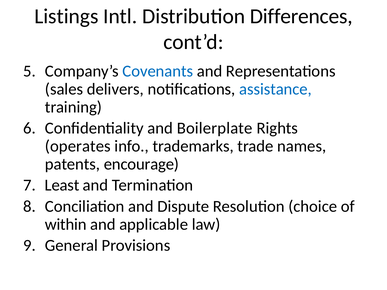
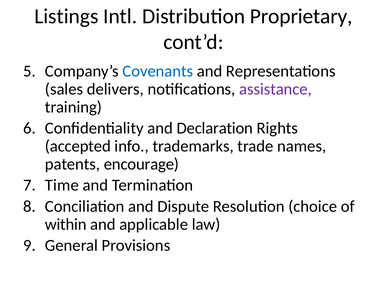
Differences: Differences -> Proprietary
assistance colour: blue -> purple
Boilerplate: Boilerplate -> Declaration
operates: operates -> accepted
Least: Least -> Time
